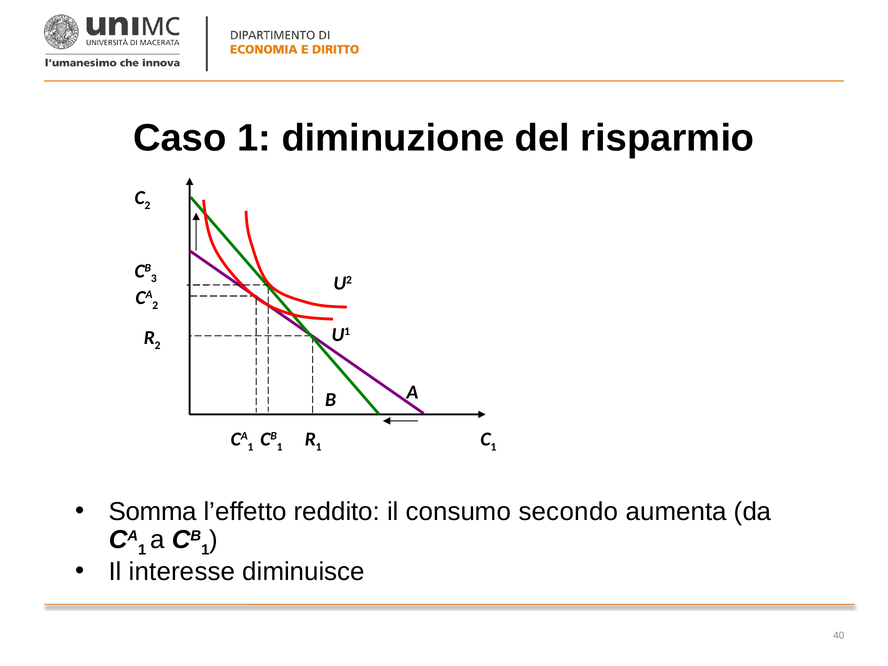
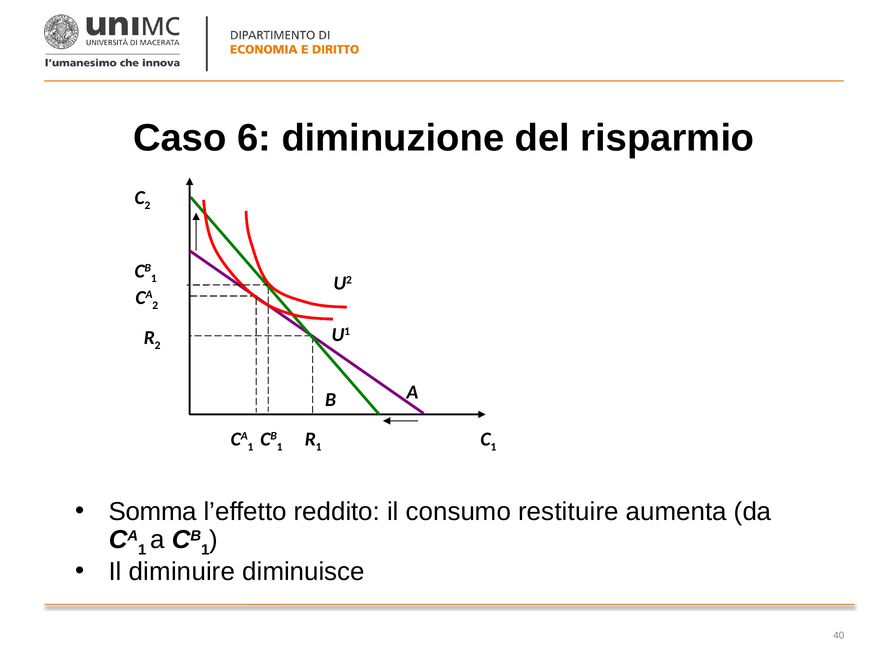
Caso 1: 1 -> 6
3 at (154, 279): 3 -> 1
secondo: secondo -> restituire
interesse: interesse -> diminuire
